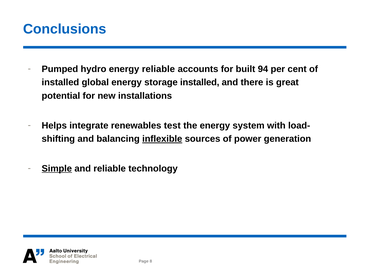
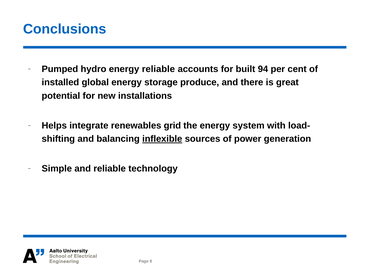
storage installed: installed -> produce
test: test -> grid
Simple underline: present -> none
